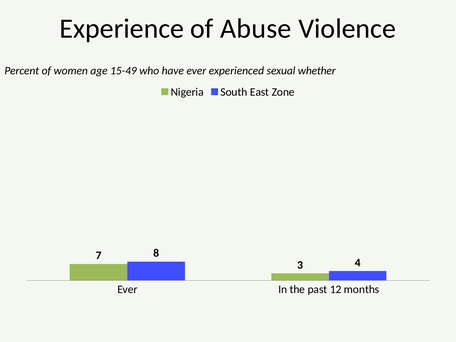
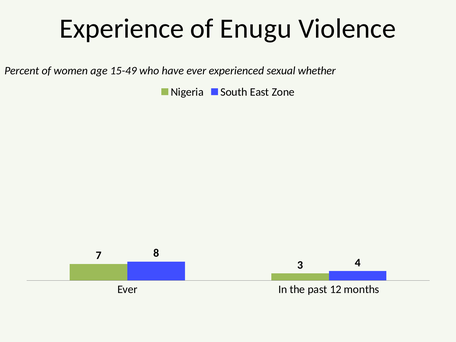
Abuse: Abuse -> Enugu
